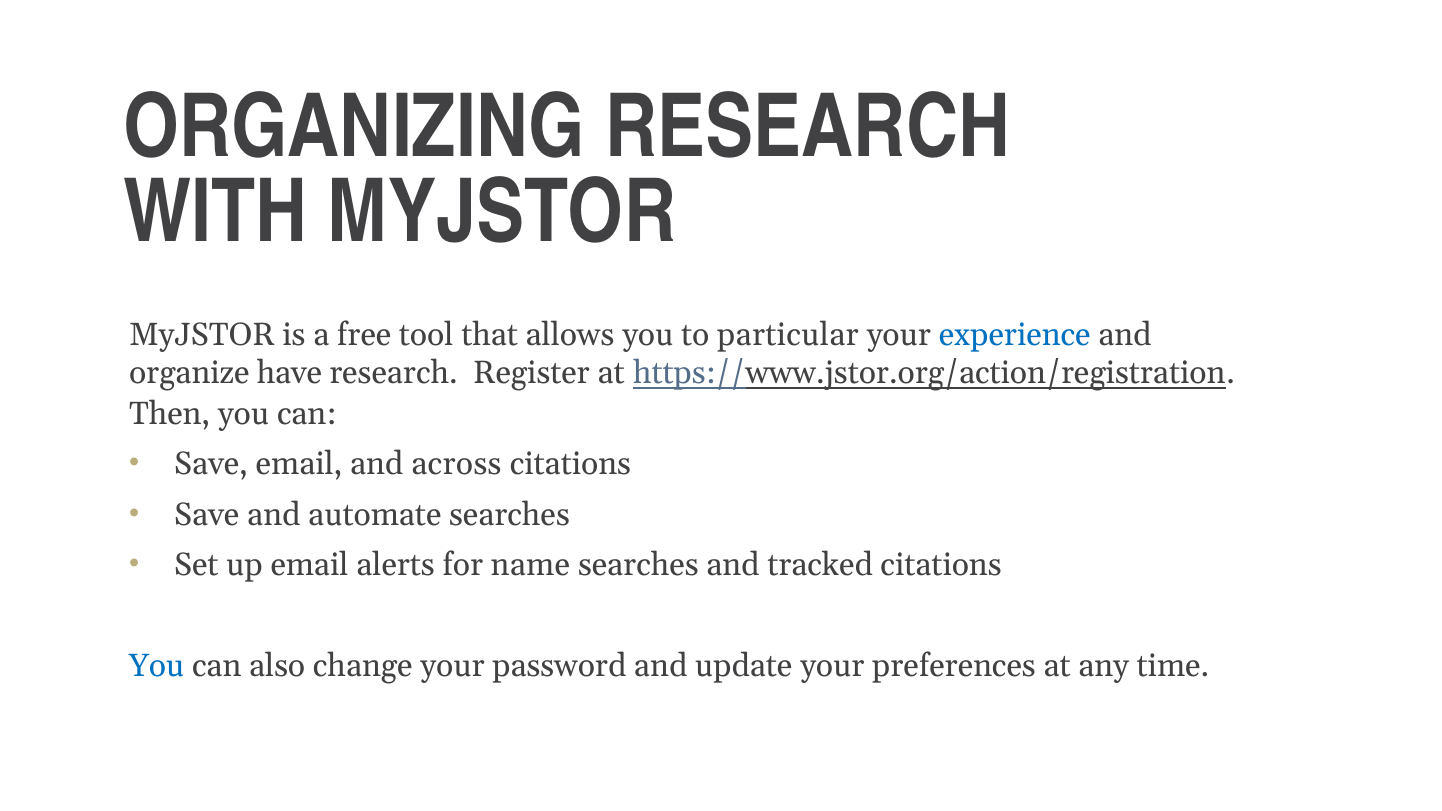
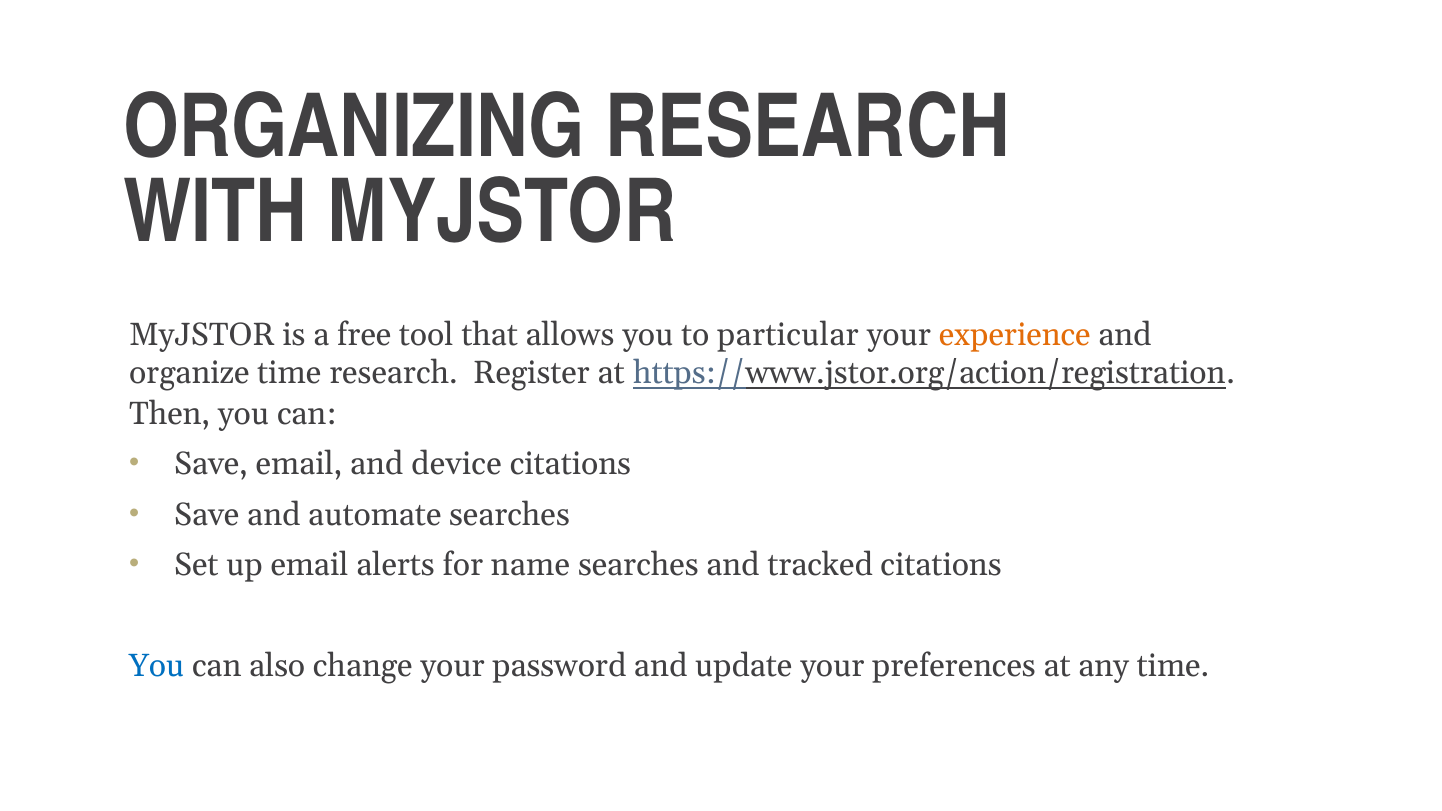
experience colour: blue -> orange
organize have: have -> time
across: across -> device
